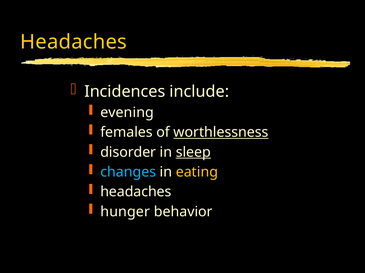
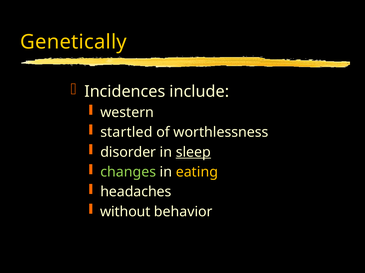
Headaches at (74, 42): Headaches -> Genetically
evening: evening -> western
females: females -> startled
worthlessness underline: present -> none
changes colour: light blue -> light green
hunger: hunger -> without
